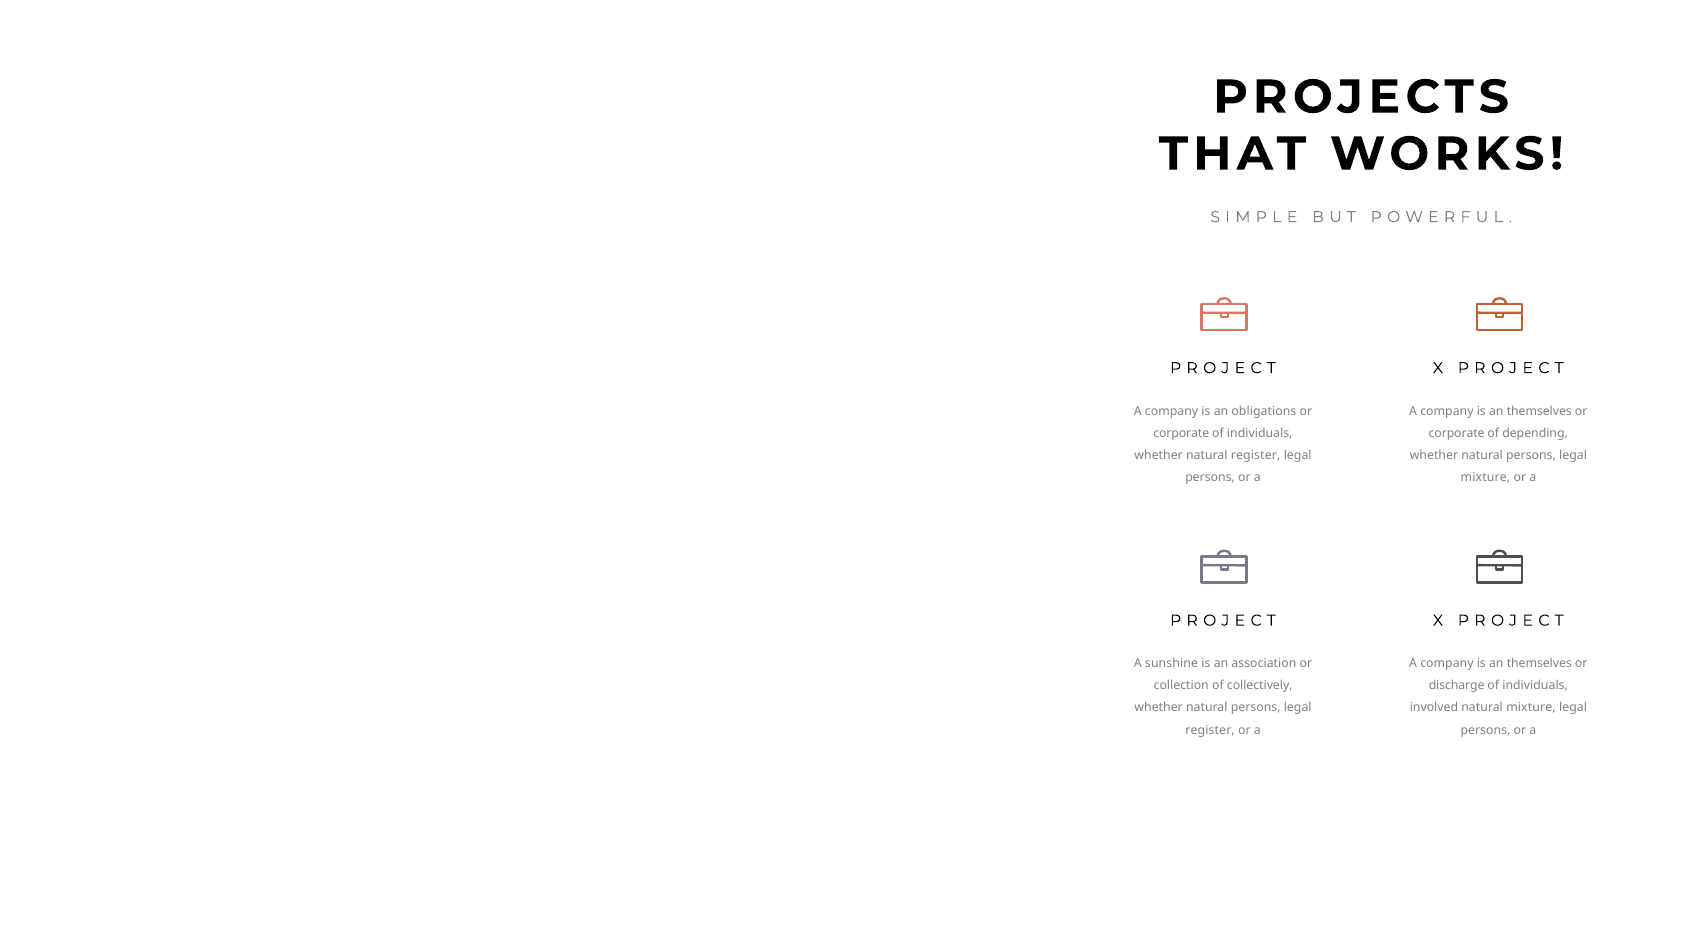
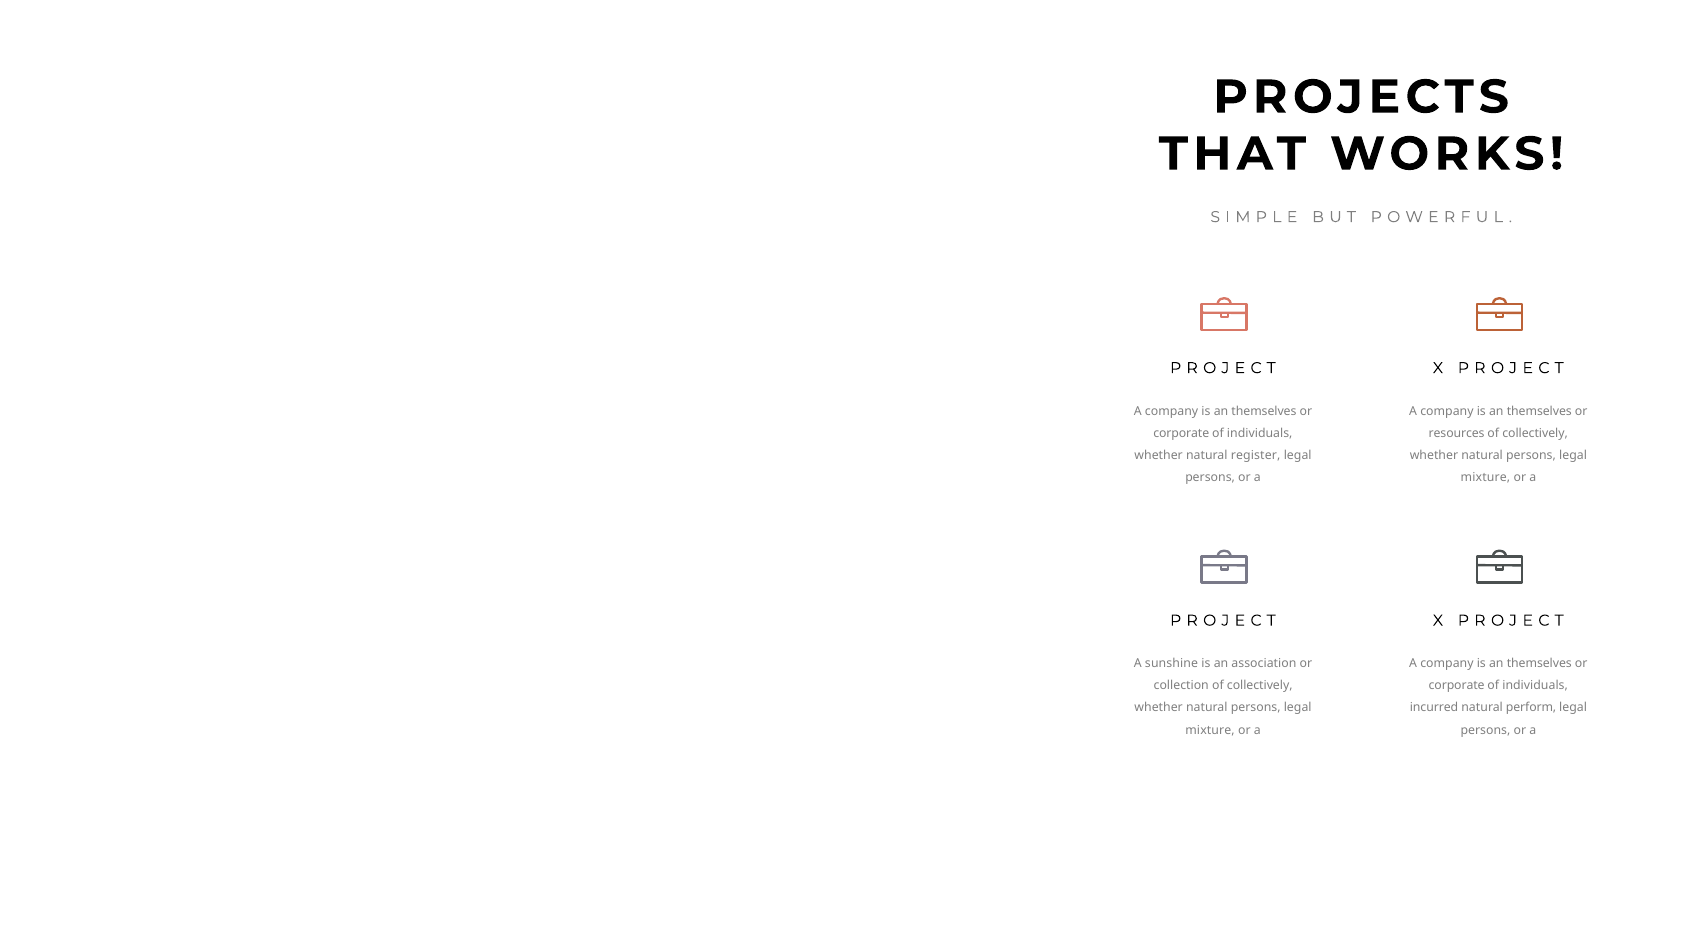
obligations at (1264, 411): obligations -> themselves
corporate at (1457, 433): corporate -> resources
depending at (1535, 433): depending -> collectively
discharge at (1457, 686): discharge -> corporate
involved: involved -> incurred
natural mixture: mixture -> perform
register at (1210, 730): register -> mixture
